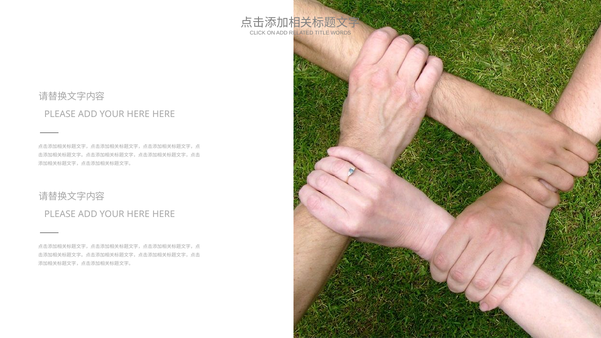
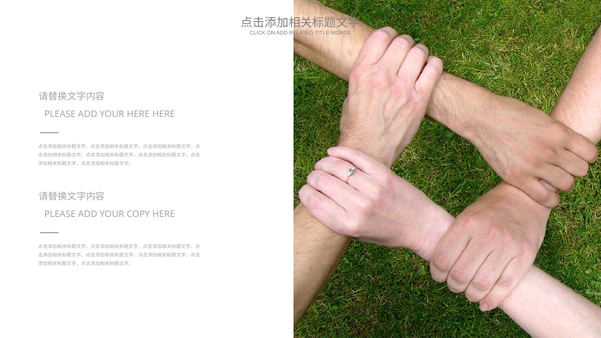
HERE at (138, 214): HERE -> COPY
